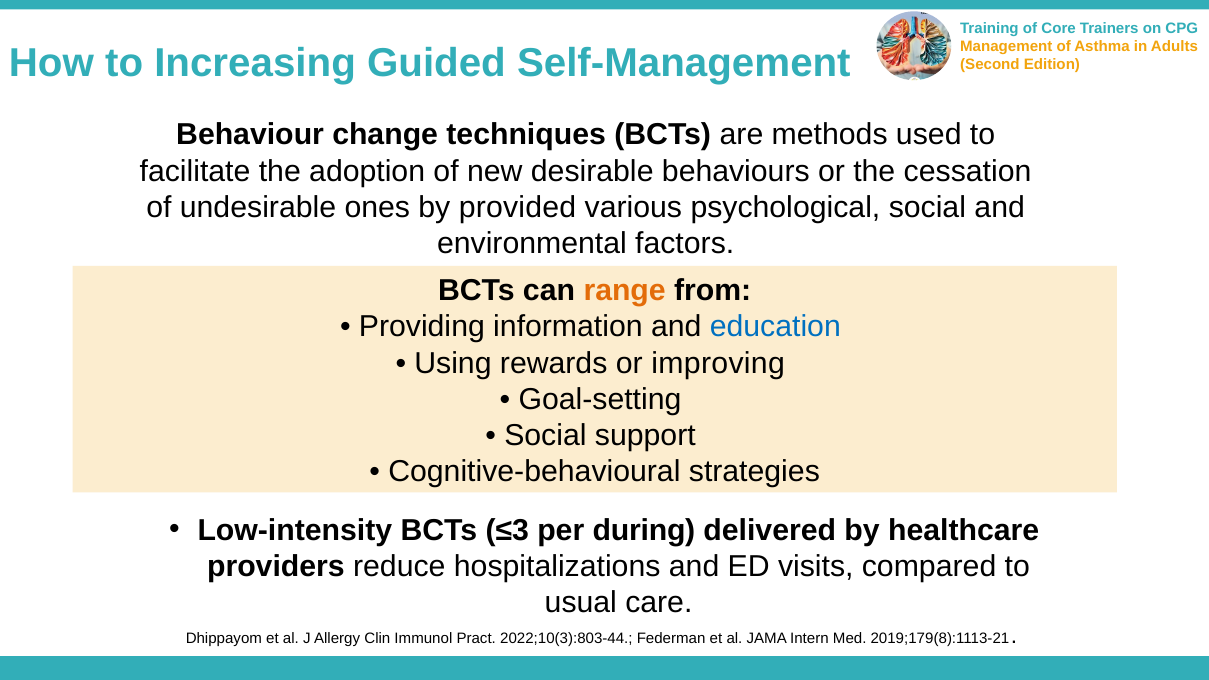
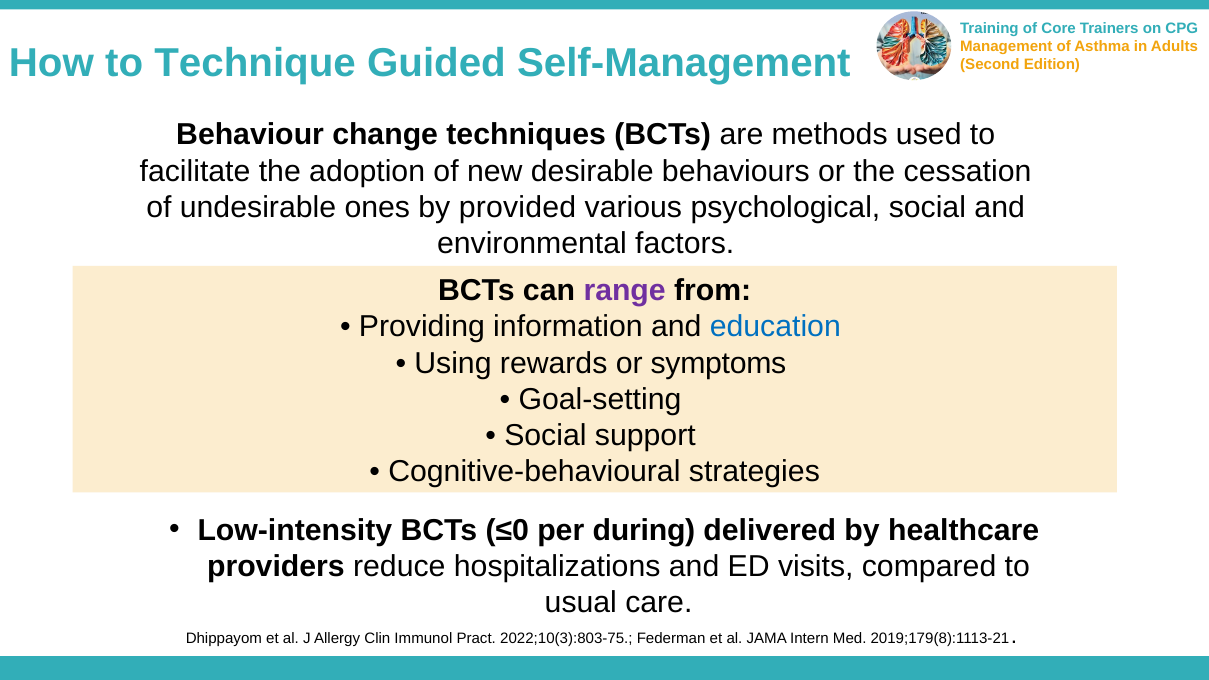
Increasing: Increasing -> Technique
range colour: orange -> purple
improving: improving -> symptoms
≤3: ≤3 -> ≤0
2022;10(3):803-44: 2022;10(3):803-44 -> 2022;10(3):803-75
